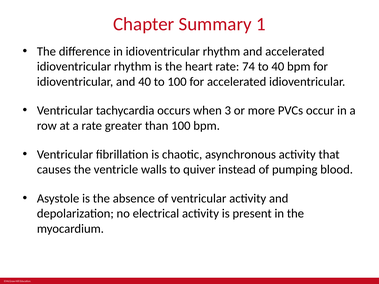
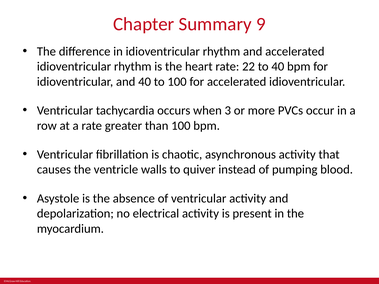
1: 1 -> 9
74: 74 -> 22
